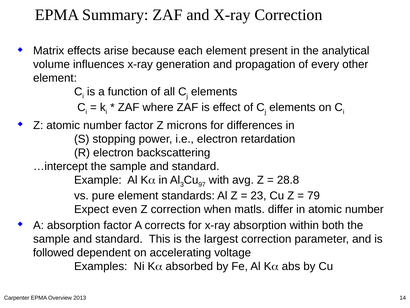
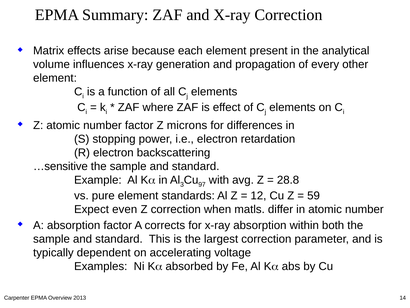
…intercept: …intercept -> …sensitive
23: 23 -> 12
79: 79 -> 59
followed: followed -> typically
